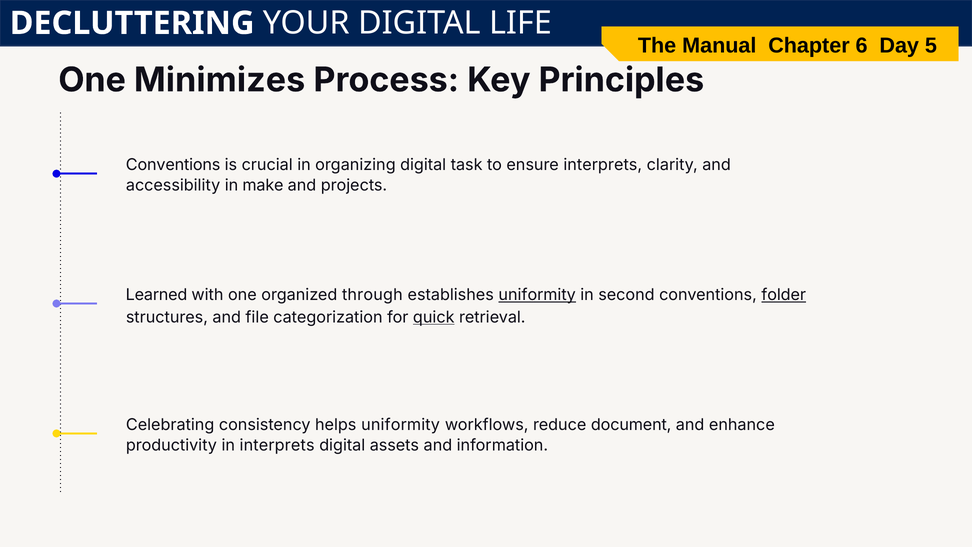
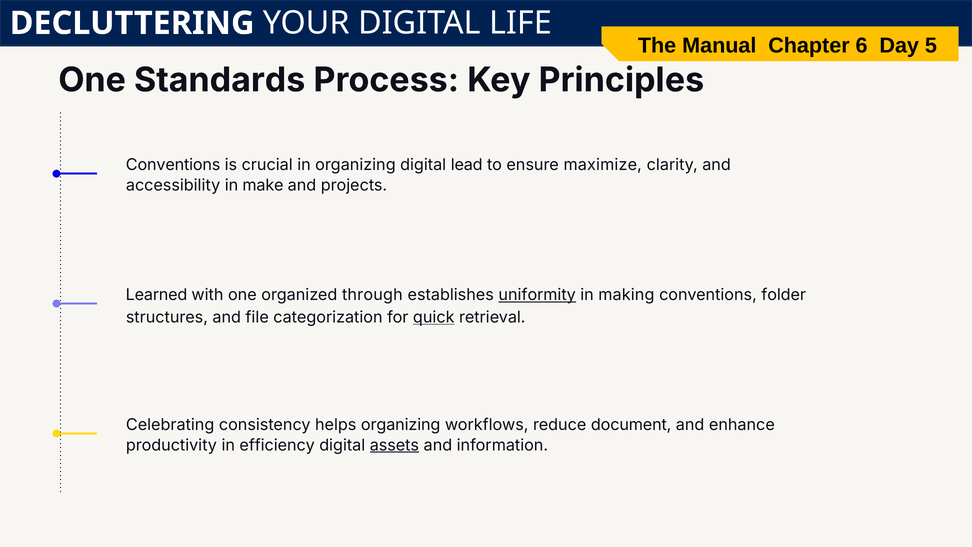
Minimizes: Minimizes -> Standards
task: task -> lead
ensure interprets: interprets -> maximize
second: second -> making
folder underline: present -> none
helps uniformity: uniformity -> organizing
in interprets: interprets -> efficiency
assets underline: none -> present
